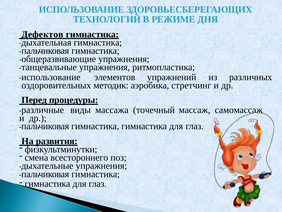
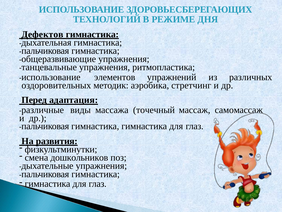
процедуры: процедуры -> адаптация
всестороннего: всестороннего -> дошкольников
